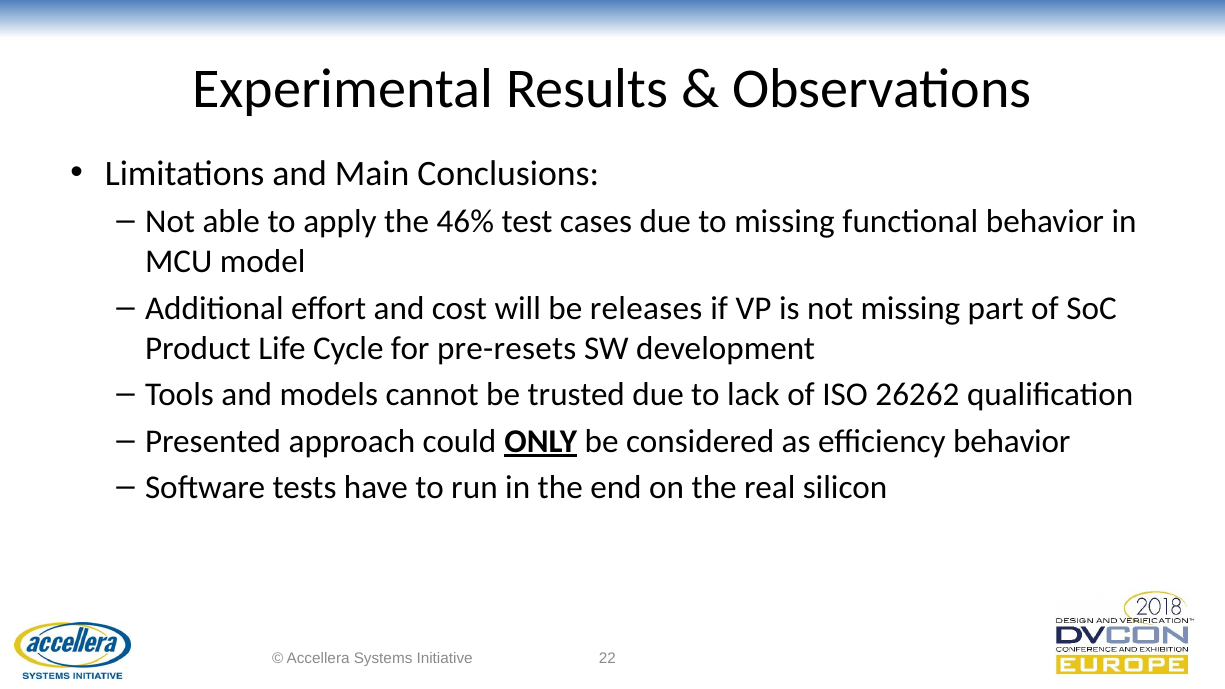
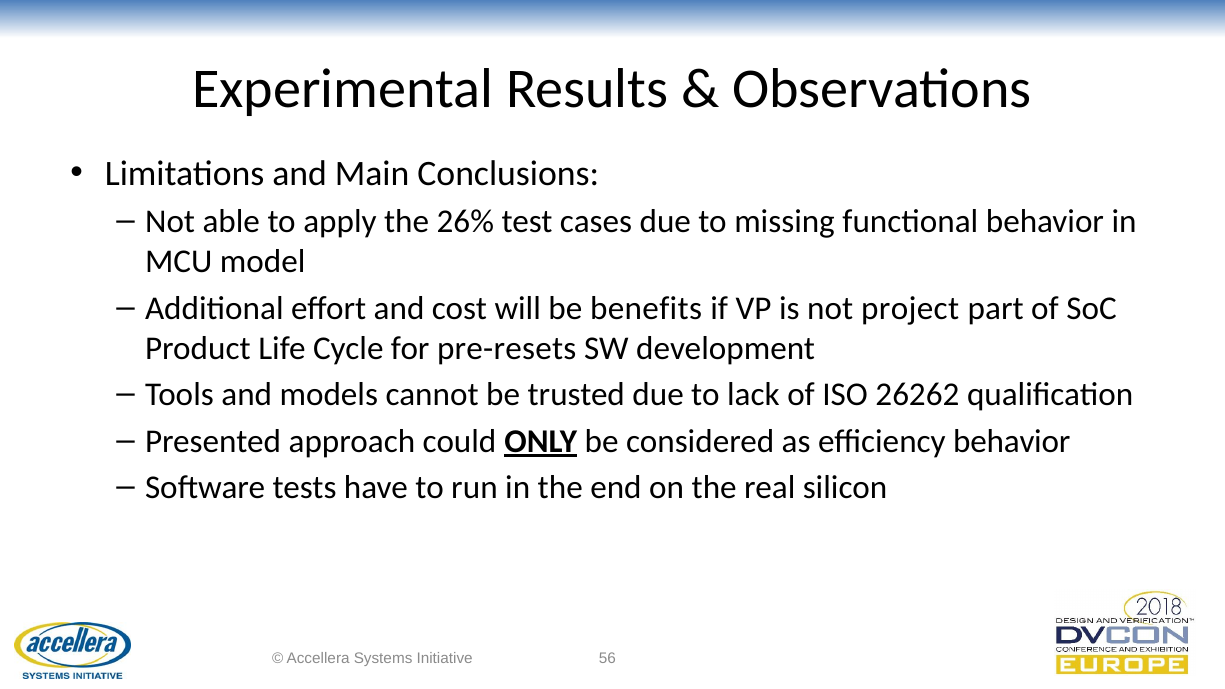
46%: 46% -> 26%
releases: releases -> benefits
not missing: missing -> project
22: 22 -> 56
